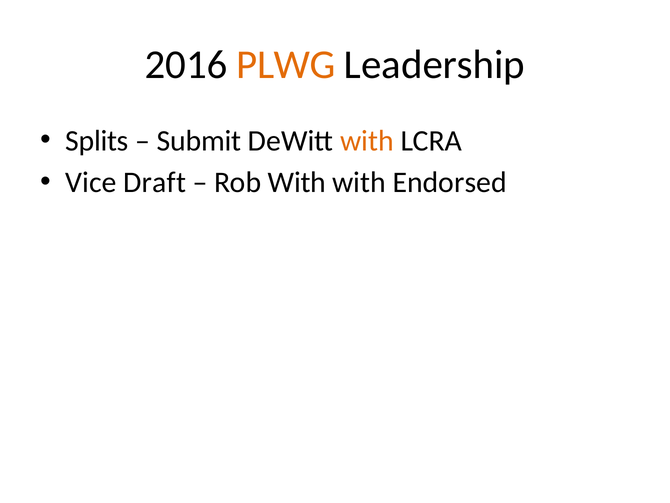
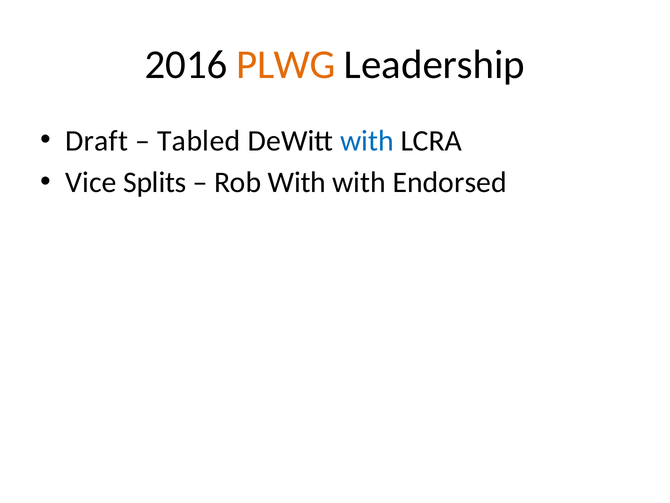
Splits: Splits -> Draft
Submit: Submit -> Tabled
with at (367, 141) colour: orange -> blue
Draft: Draft -> Splits
